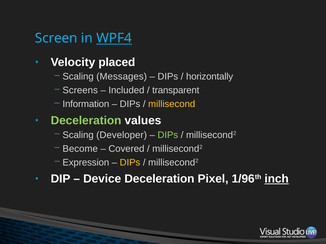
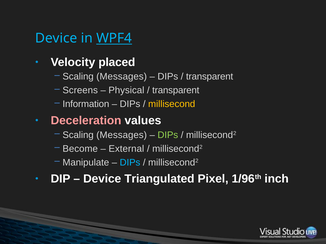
Screen at (56, 38): Screen -> Device
horizontally at (210, 77): horizontally -> transparent
Included: Included -> Physical
Deceleration at (86, 121) colour: light green -> pink
Developer at (122, 135): Developer -> Messages
Covered: Covered -> External
Expression: Expression -> Manipulate
DIPs at (130, 163) colour: yellow -> light blue
Device Deceleration: Deceleration -> Triangulated
inch underline: present -> none
